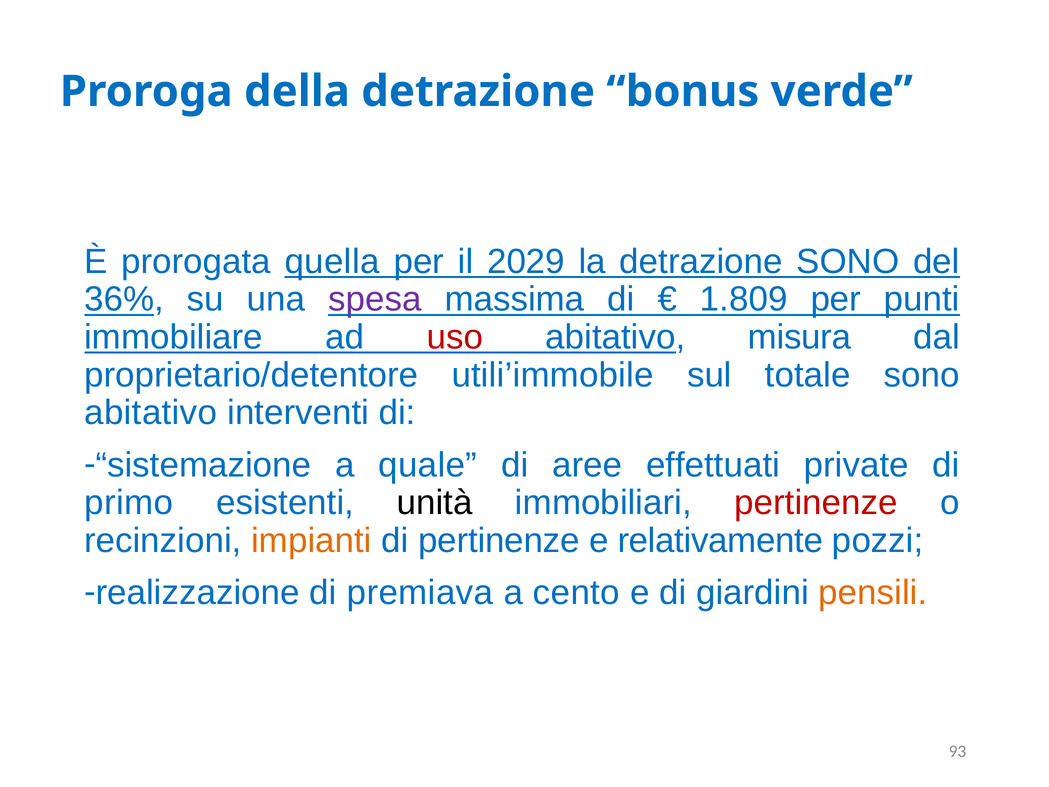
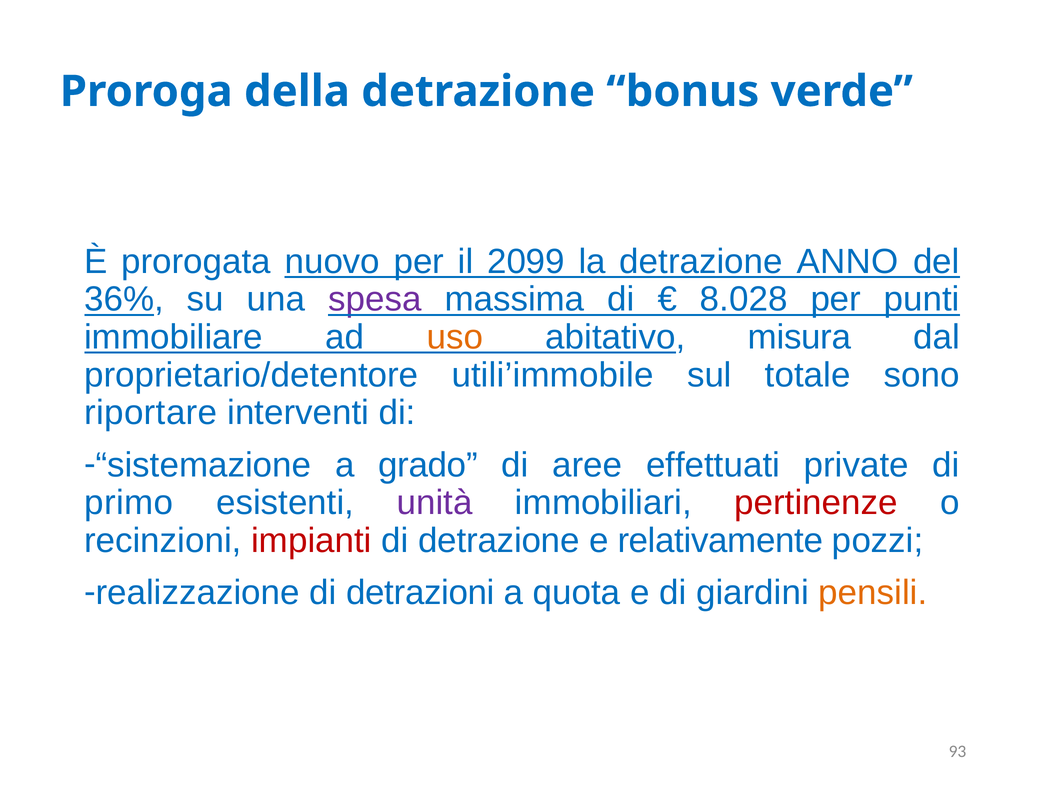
quella: quella -> nuovo
2029: 2029 -> 2099
detrazione SONO: SONO -> ANNO
1.809: 1.809 -> 8.028
uso colour: red -> orange
abitativo at (151, 413): abitativo -> riportare
quale: quale -> grado
unità colour: black -> purple
impianti colour: orange -> red
di pertinenze: pertinenze -> detrazione
premiava: premiava -> detrazioni
cento: cento -> quota
